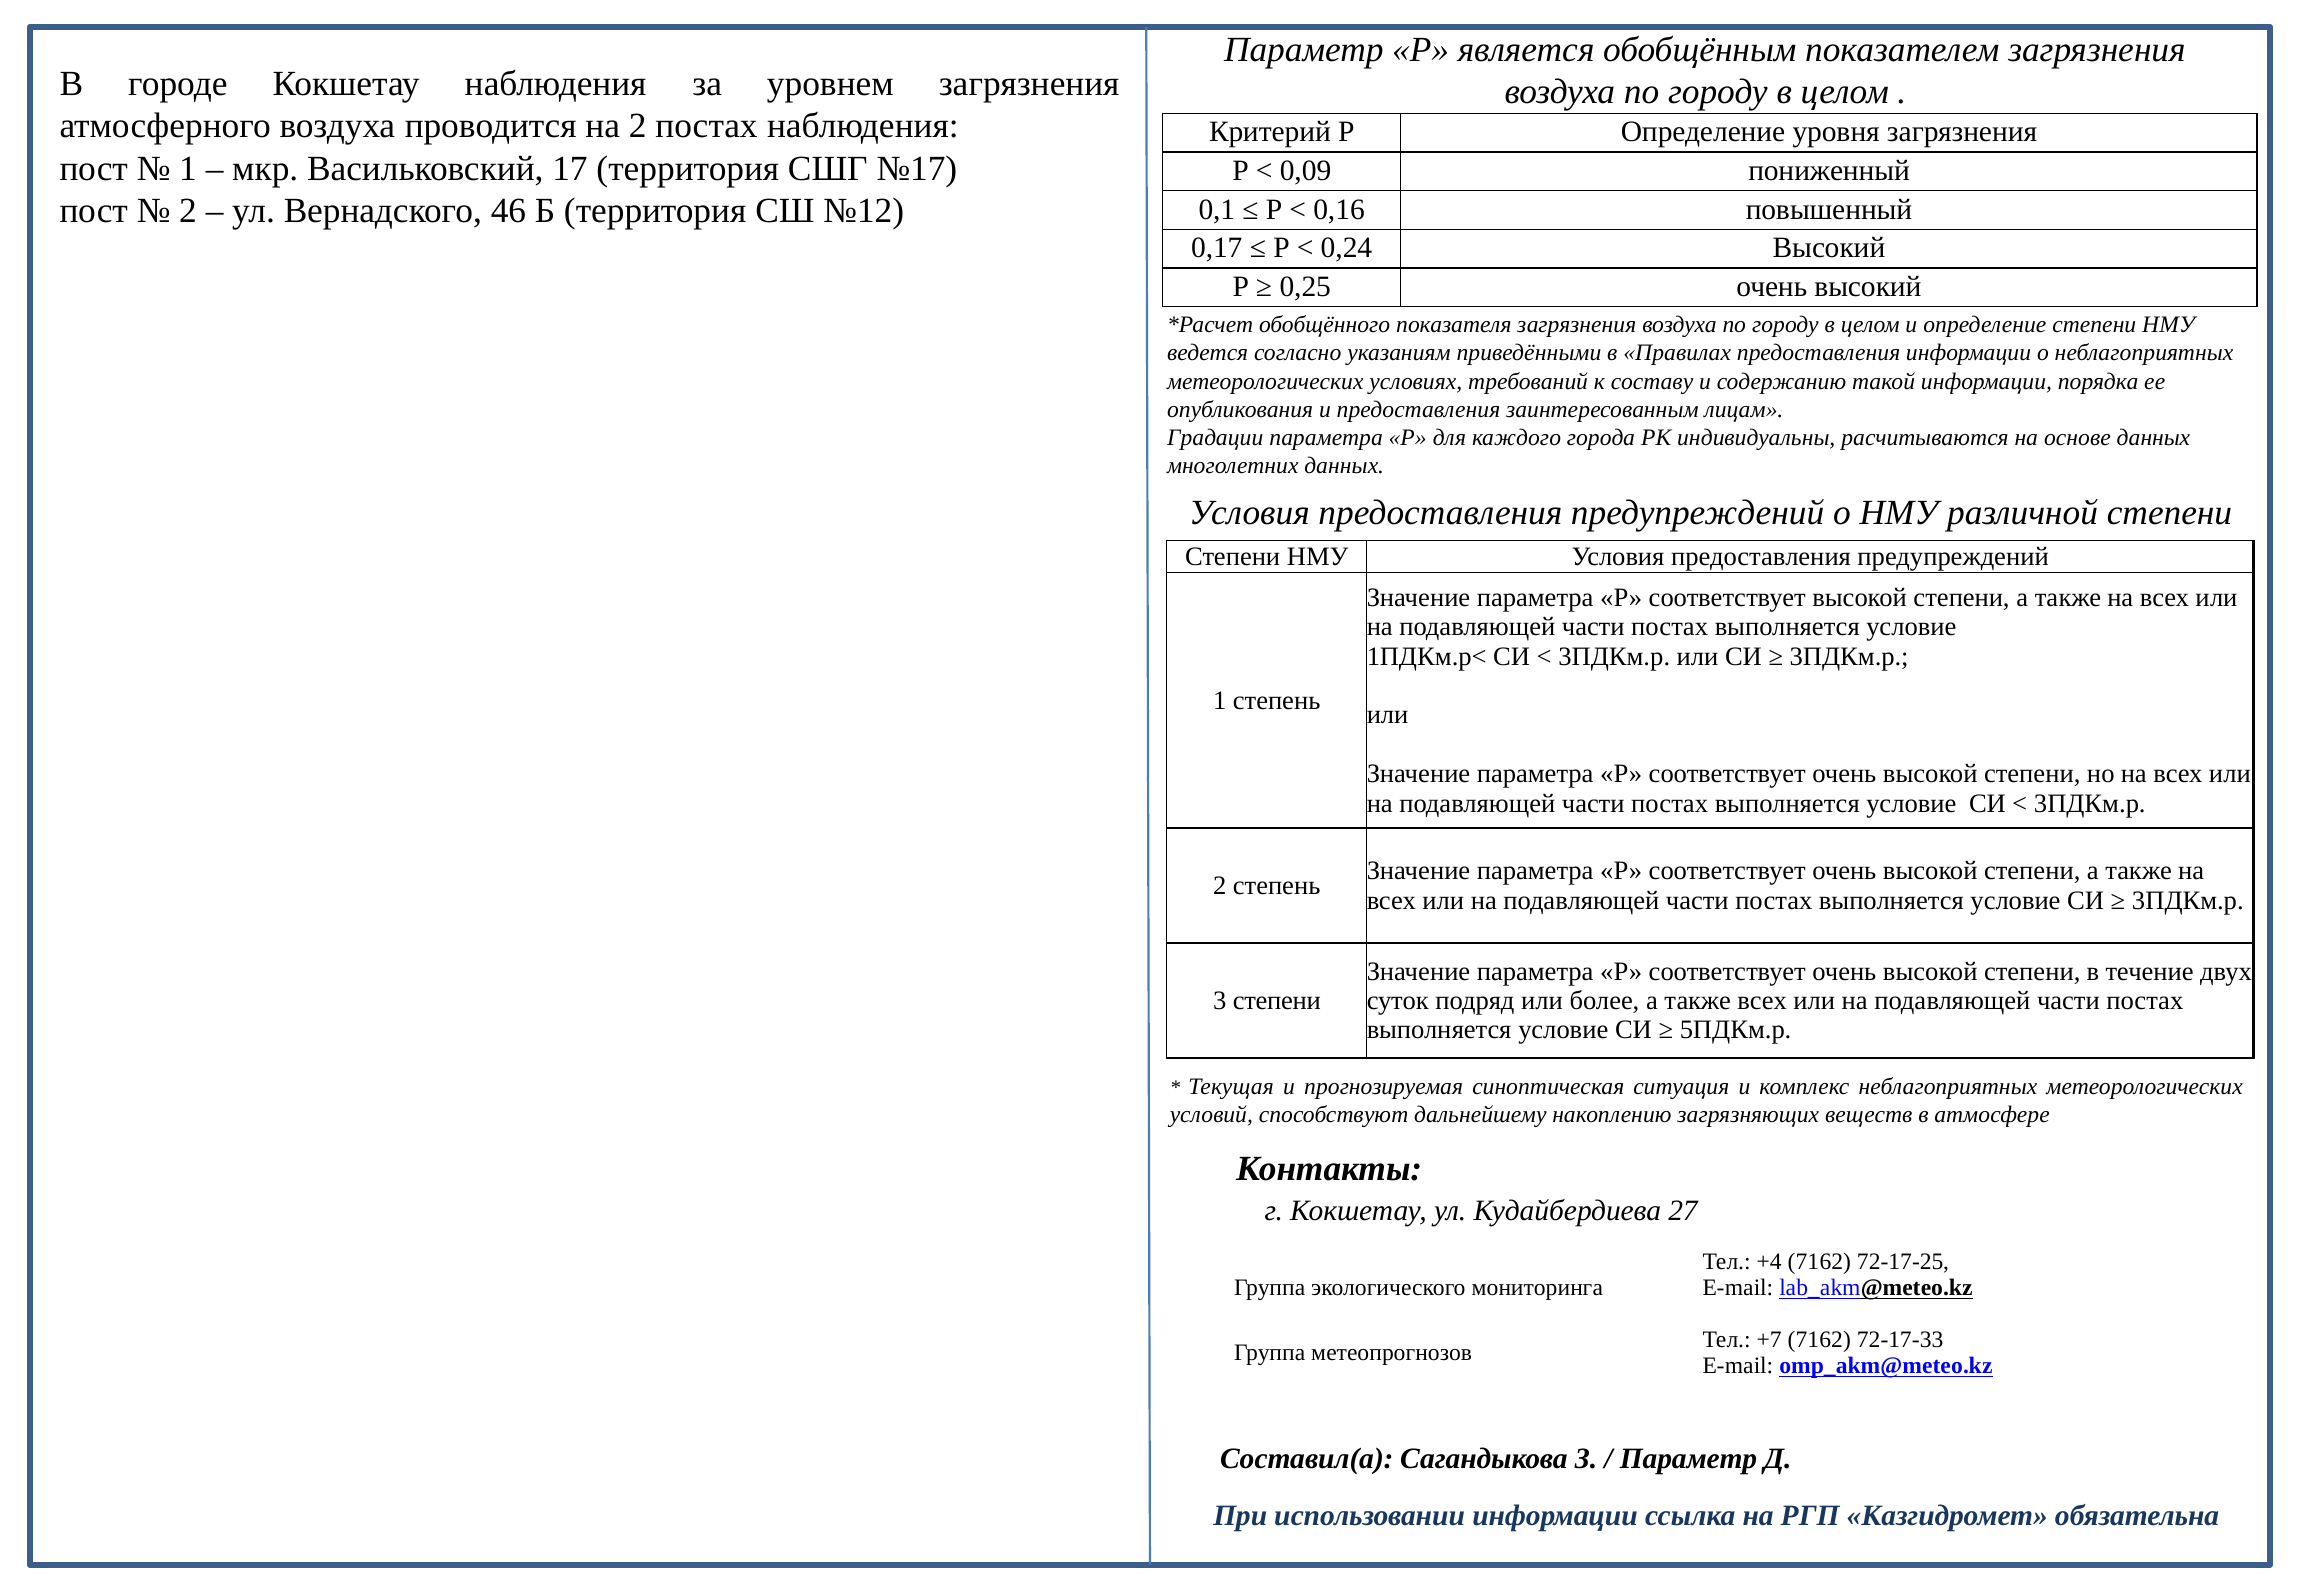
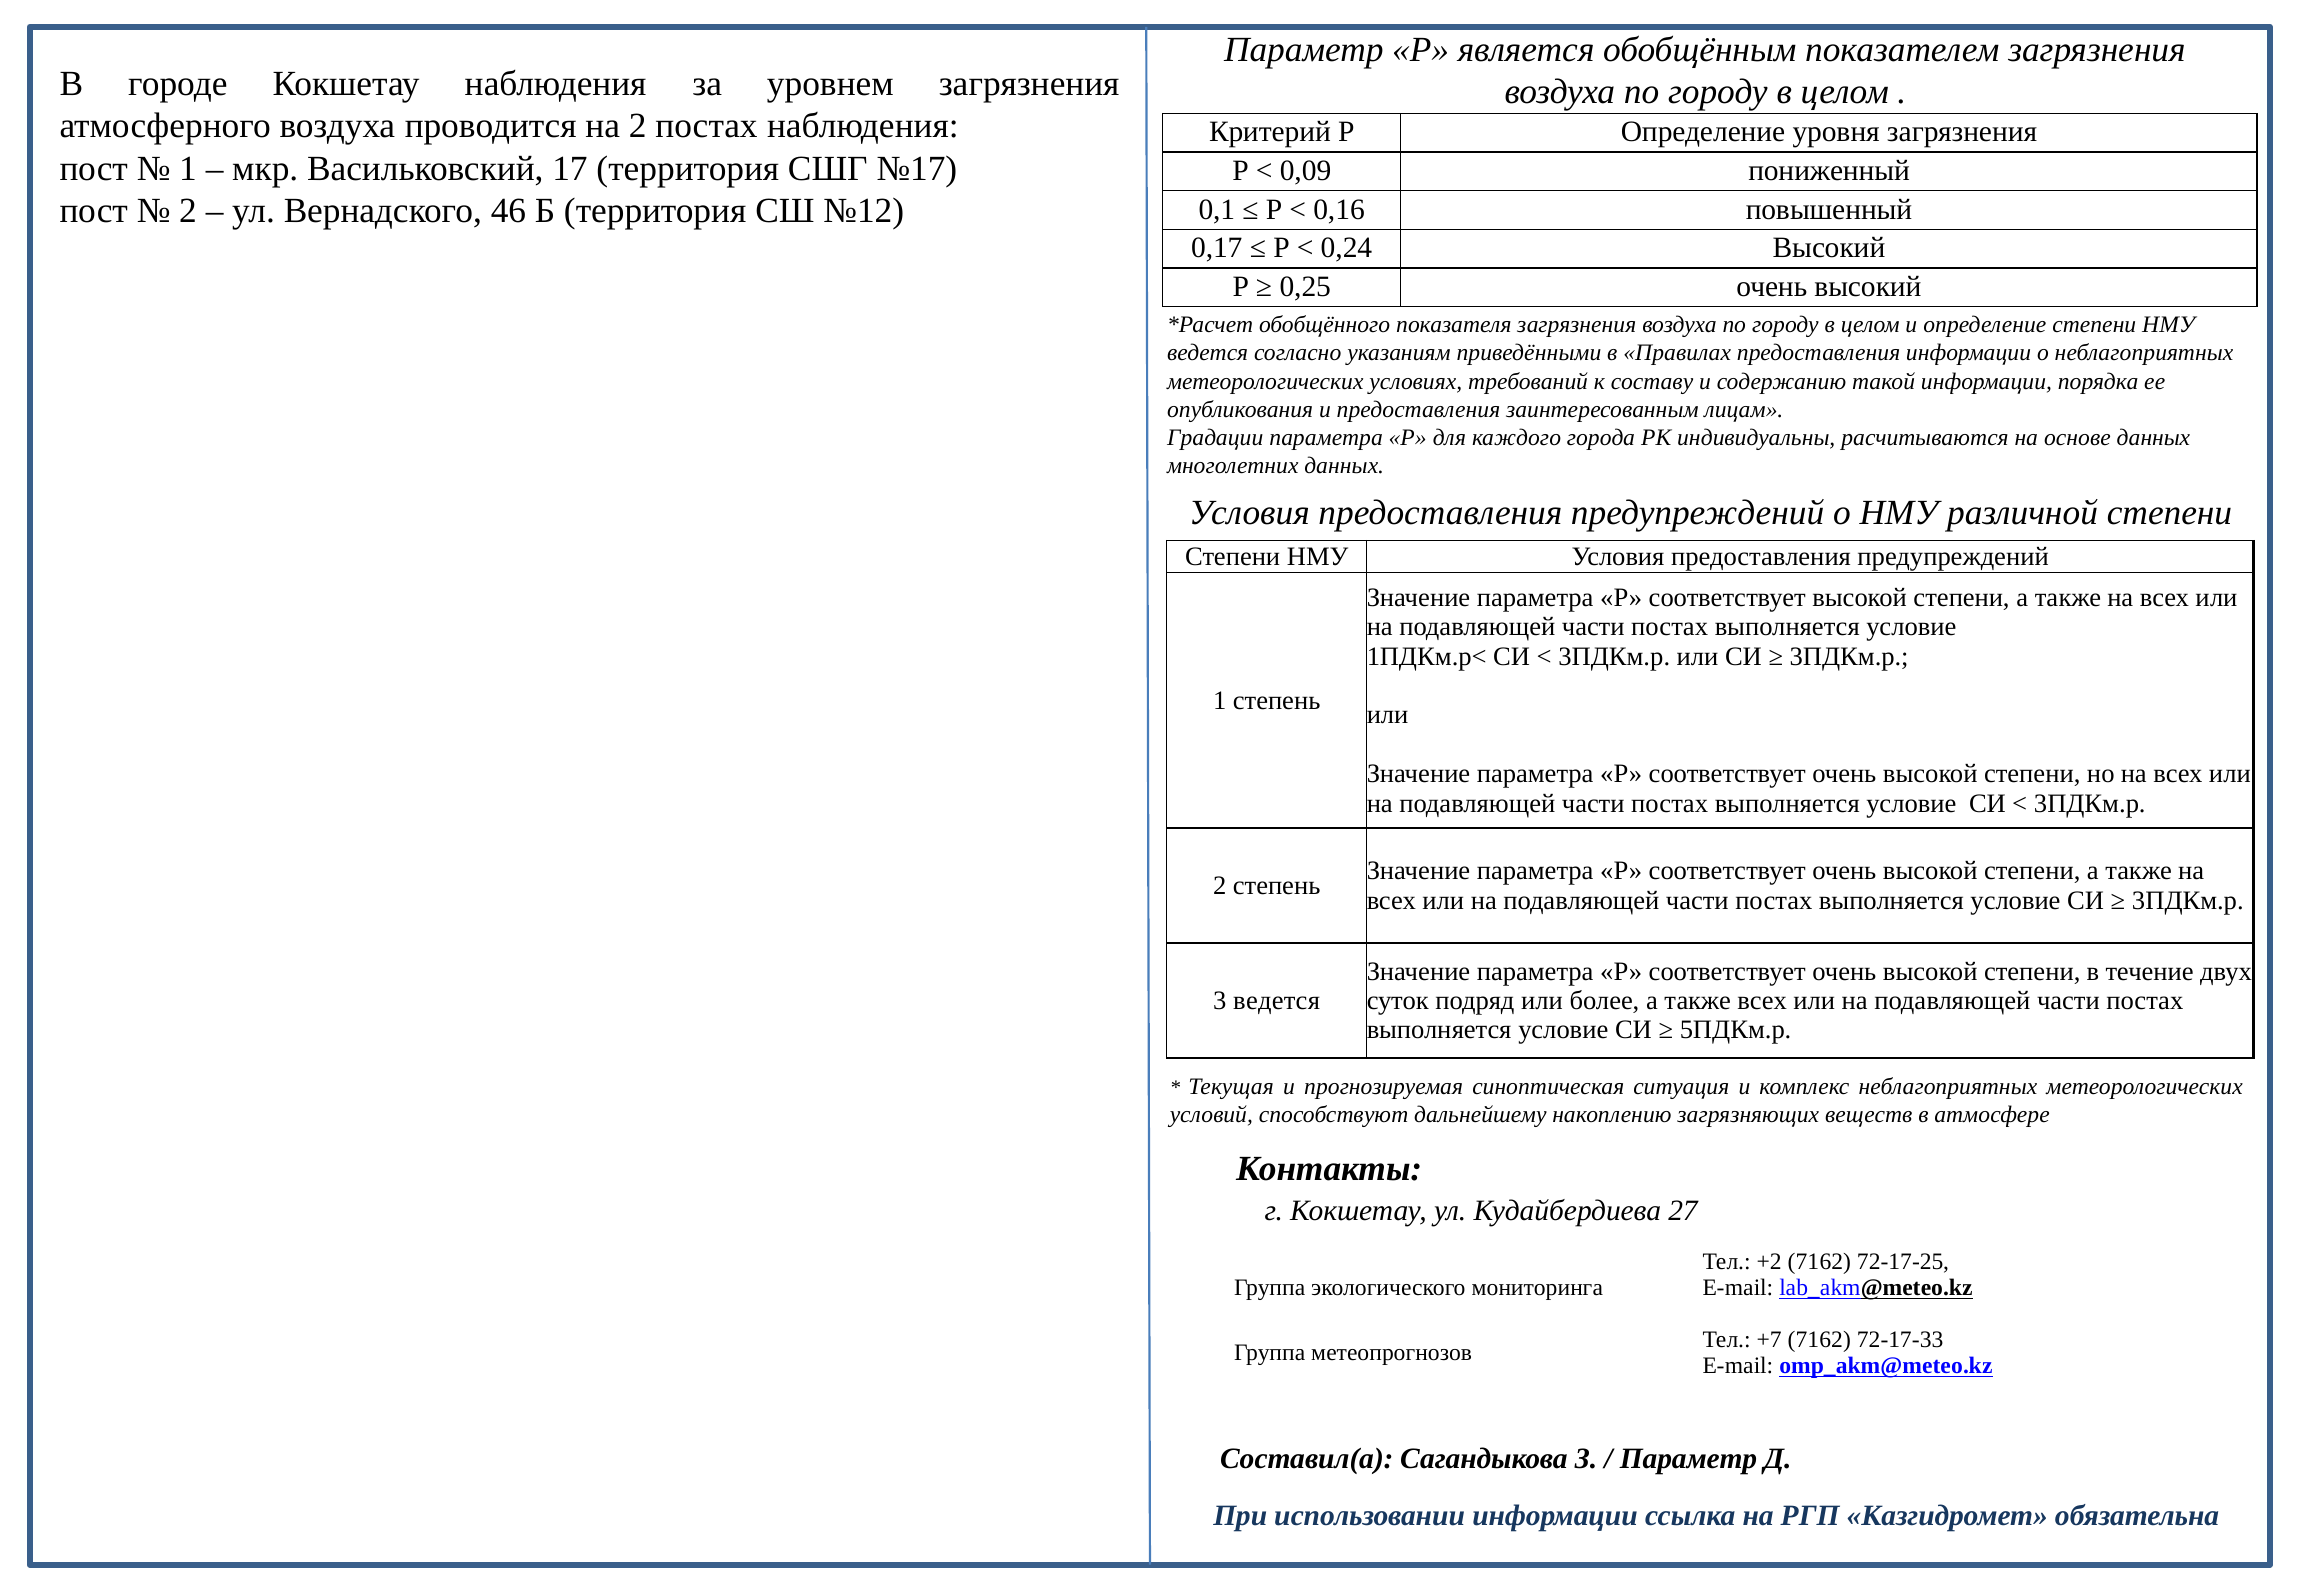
3 степени: степени -> ведется
+4: +4 -> +2
